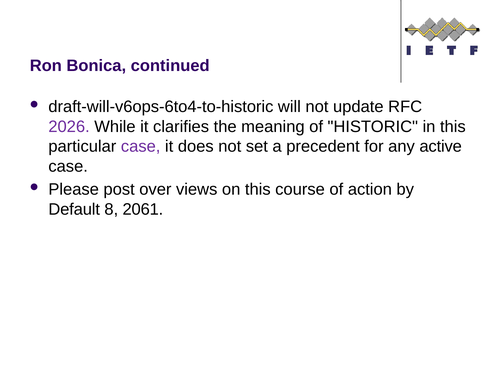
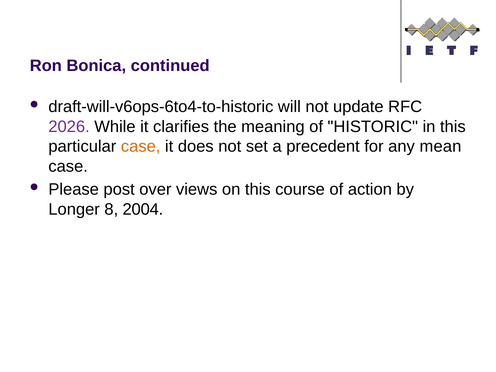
case at (141, 147) colour: purple -> orange
active: active -> mean
Default: Default -> Longer
2061: 2061 -> 2004
